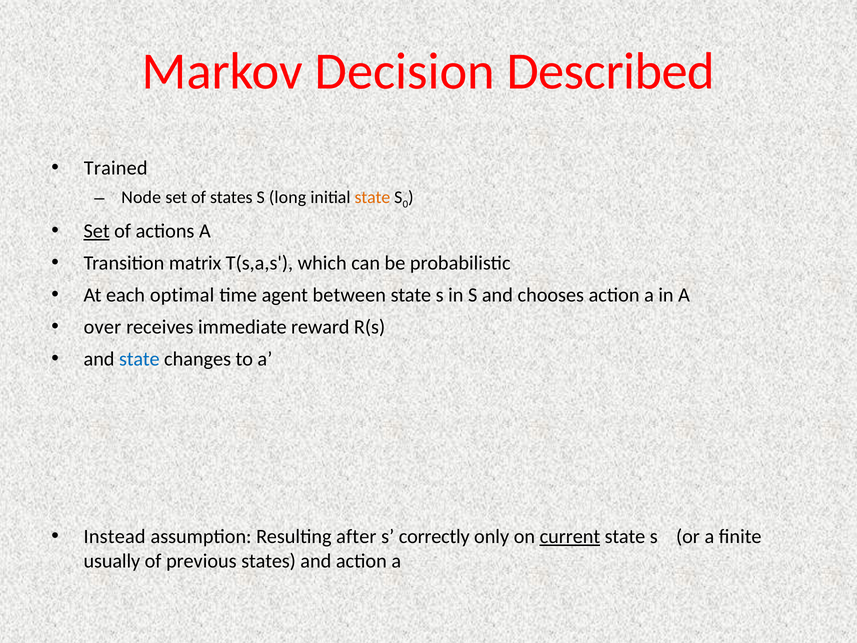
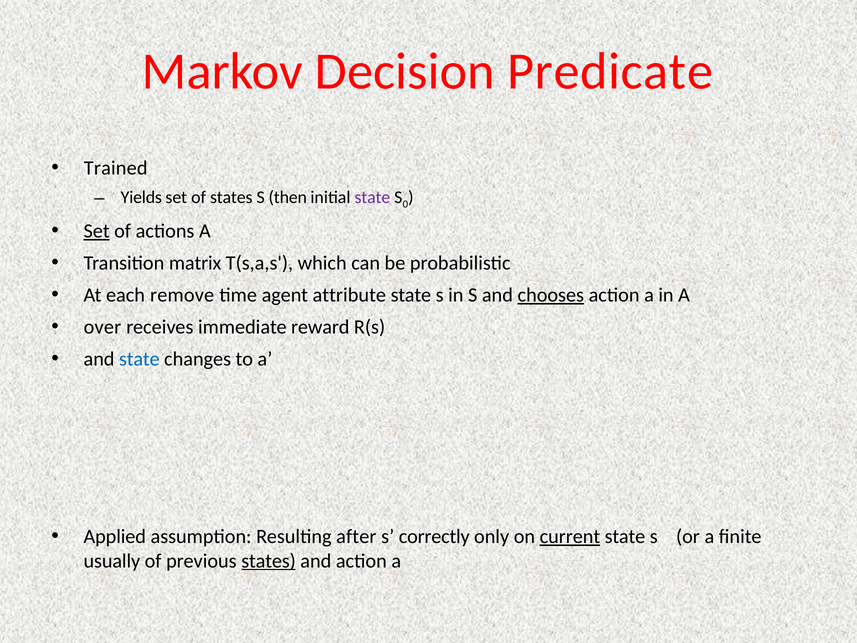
Described: Described -> Predicate
Node: Node -> Yields
long: long -> then
state at (372, 197) colour: orange -> purple
optimal: optimal -> remove
between: between -> attribute
chooses underline: none -> present
Instead: Instead -> Applied
states at (269, 561) underline: none -> present
